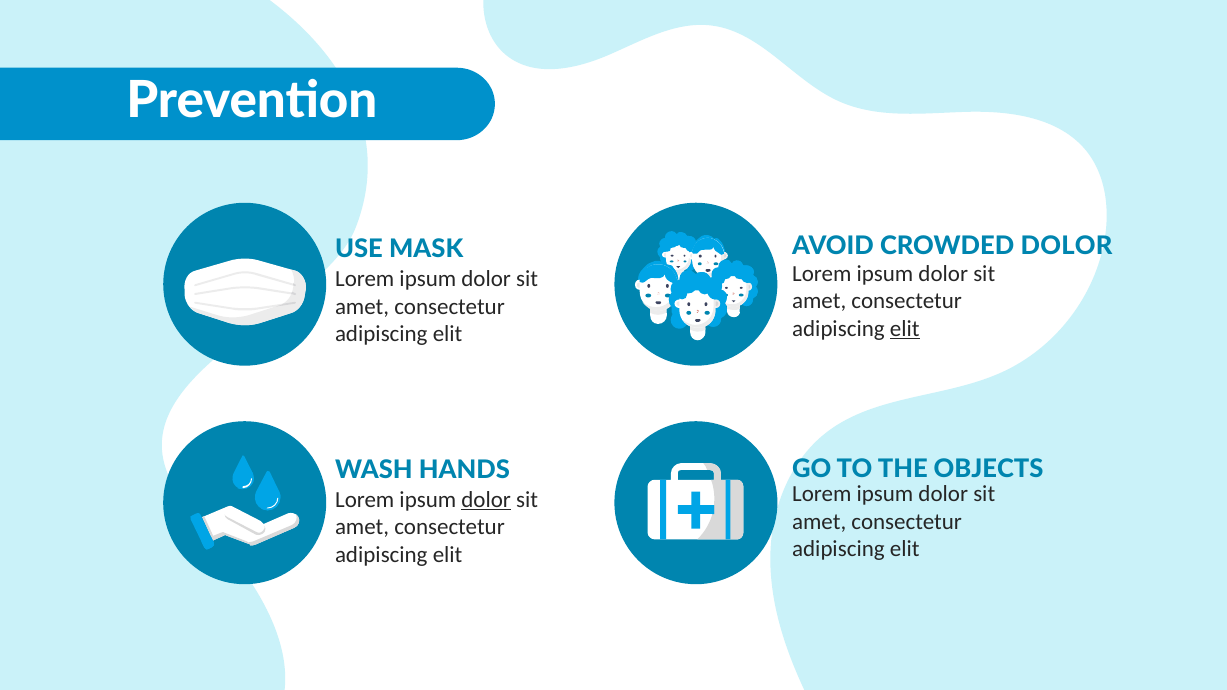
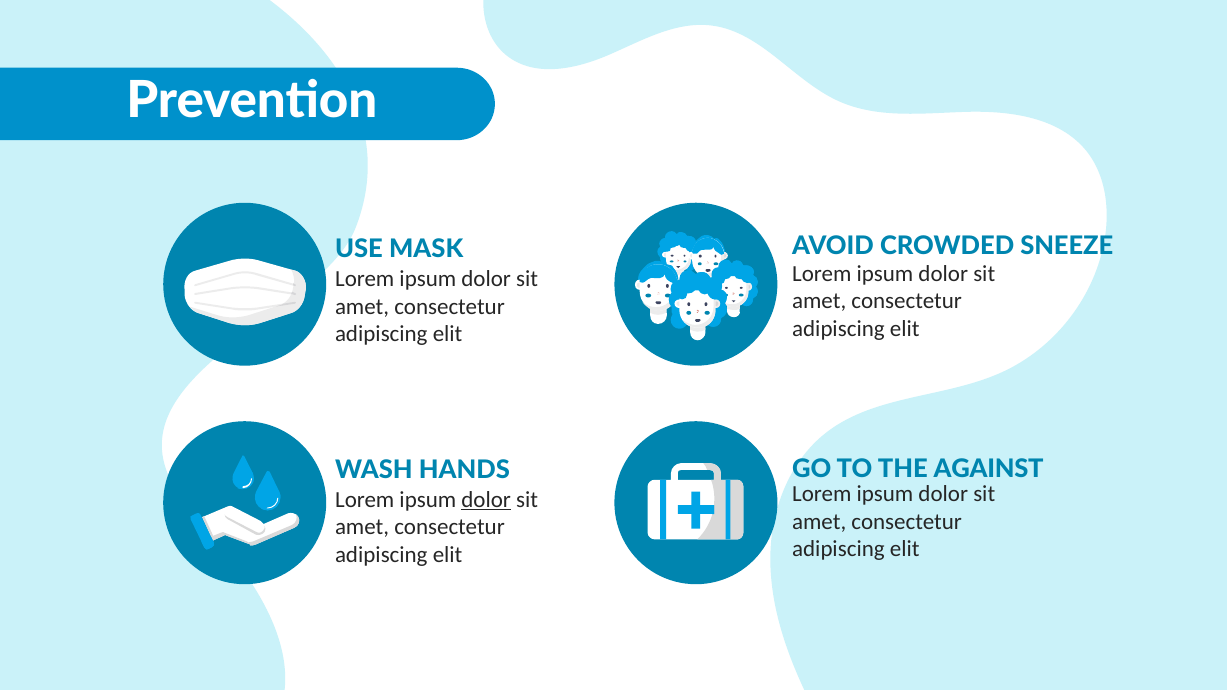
CROWDED DOLOR: DOLOR -> SNEEZE
elit at (905, 329) underline: present -> none
OBJECTS: OBJECTS -> AGAINST
